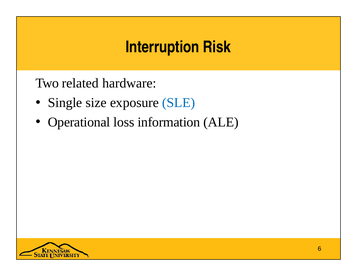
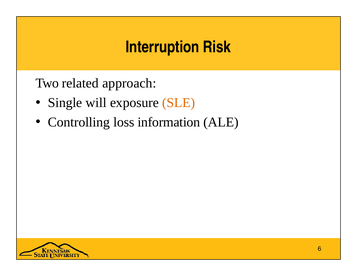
hardware: hardware -> approach
size: size -> will
SLE colour: blue -> orange
Operational: Operational -> Controlling
